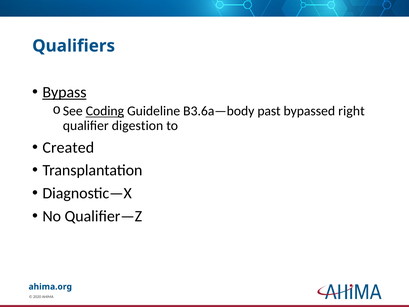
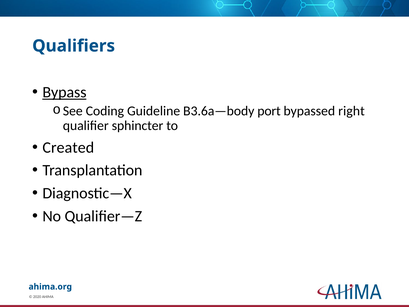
Coding underline: present -> none
past: past -> port
digestion: digestion -> sphincter
